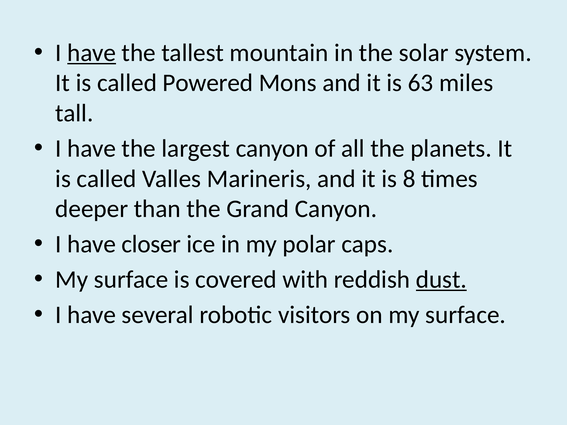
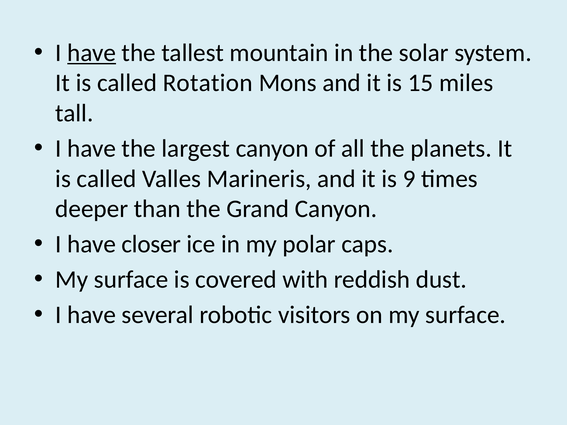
Powered: Powered -> Rotation
63: 63 -> 15
8: 8 -> 9
dust underline: present -> none
